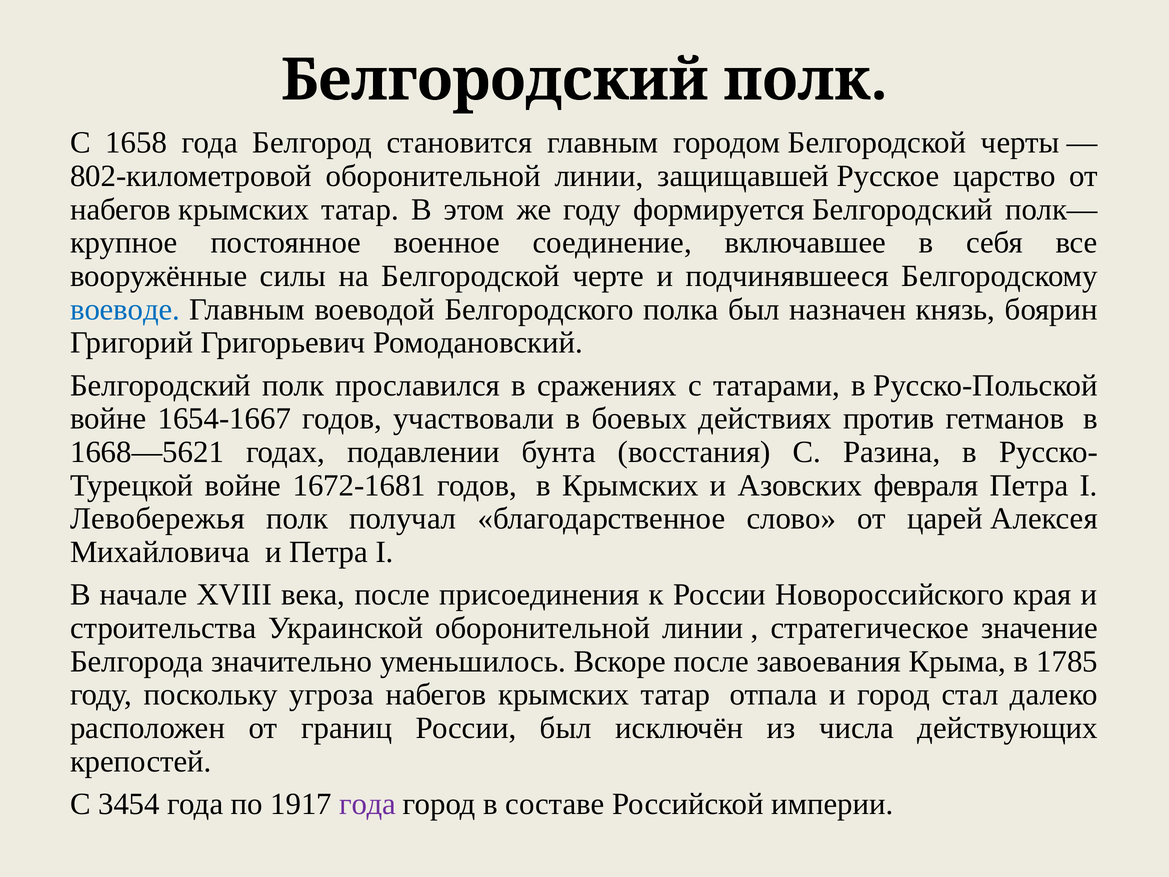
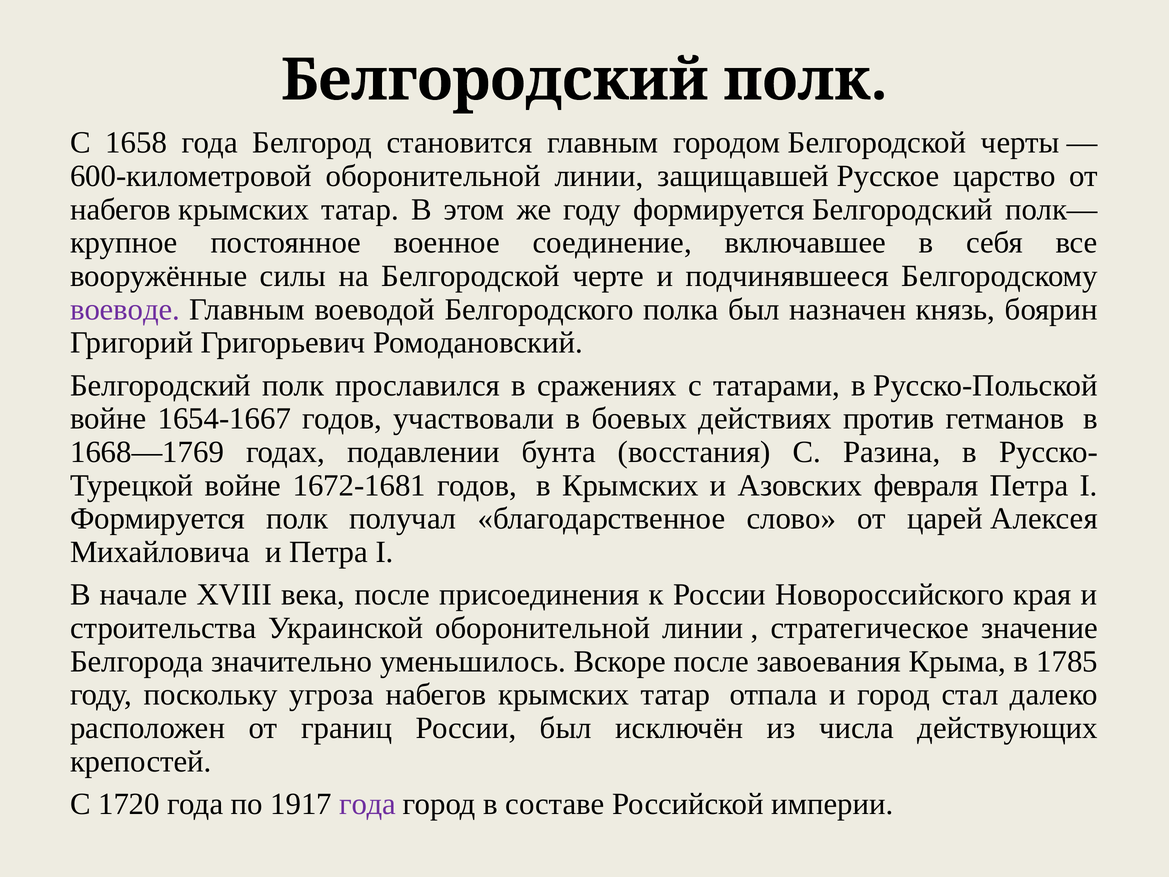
802-километровой: 802-километровой -> 600-километровой
воеводе colour: blue -> purple
1668—5621: 1668—5621 -> 1668—1769
Левобережья at (157, 519): Левобережья -> Формируется
3454: 3454 -> 1720
